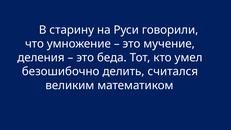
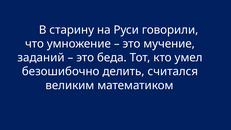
деления: деления -> заданий
